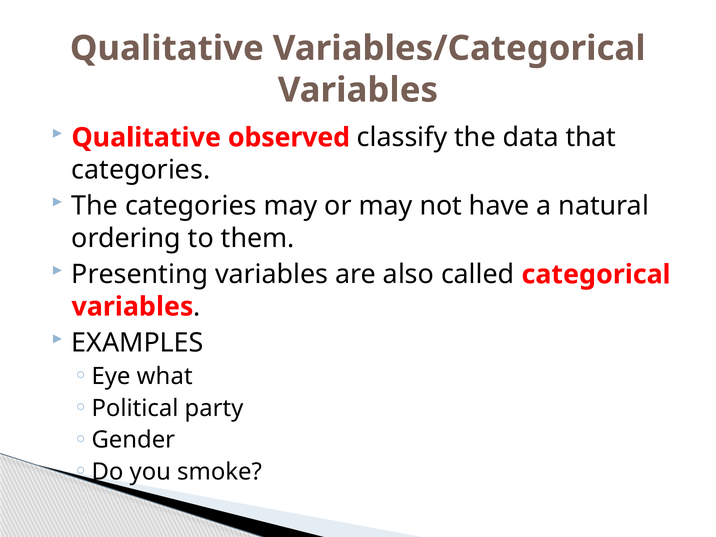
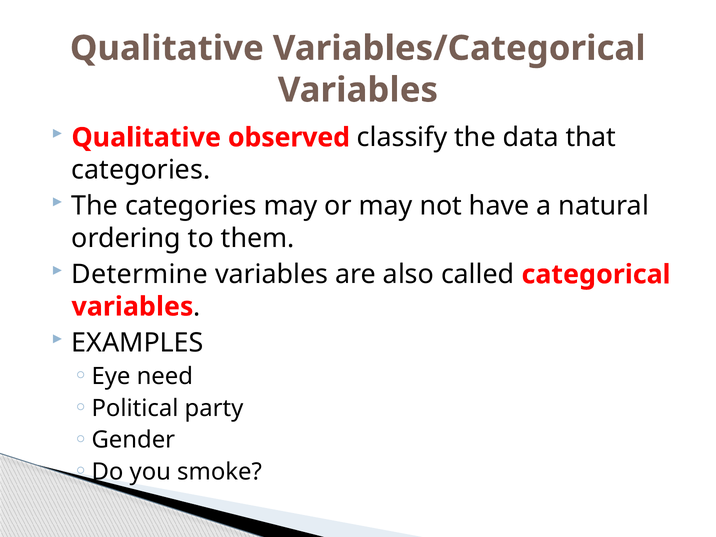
Presenting: Presenting -> Determine
what: what -> need
